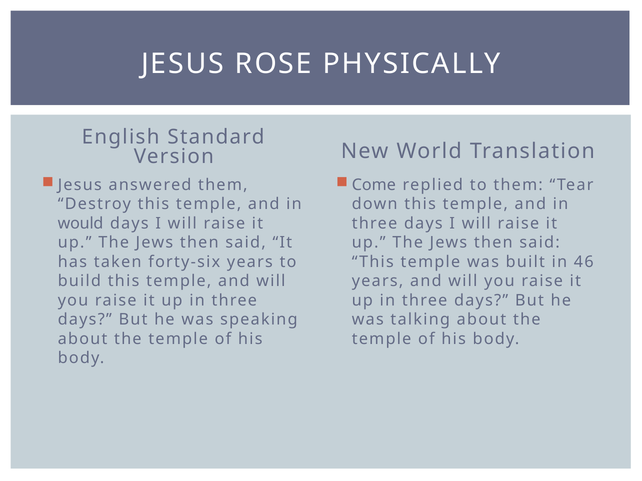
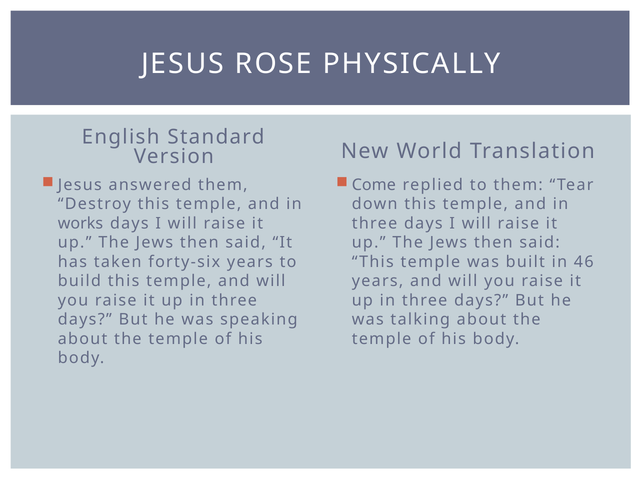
would: would -> works
